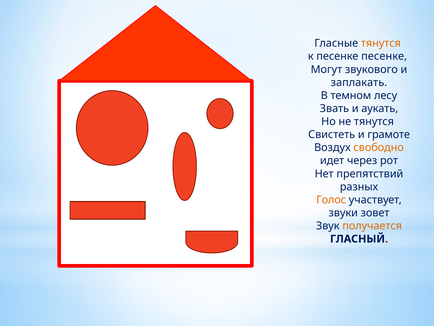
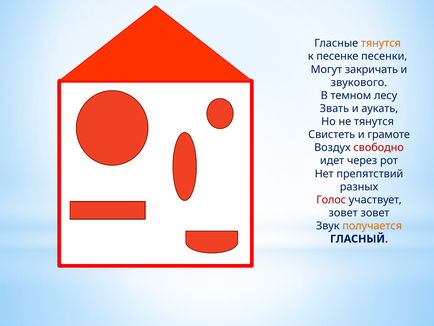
песенке песенке: песенке -> песенки
звукового: звукового -> закричать
заплакать: заплакать -> звукового
свободно colour: orange -> red
Голос colour: orange -> red
звуки at (343, 213): звуки -> зовет
